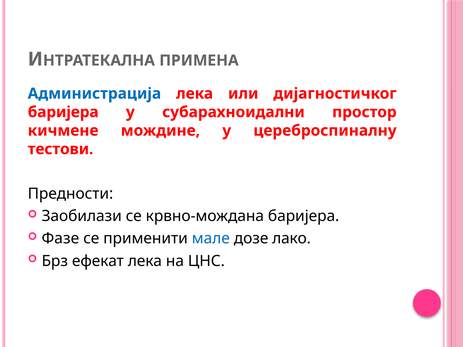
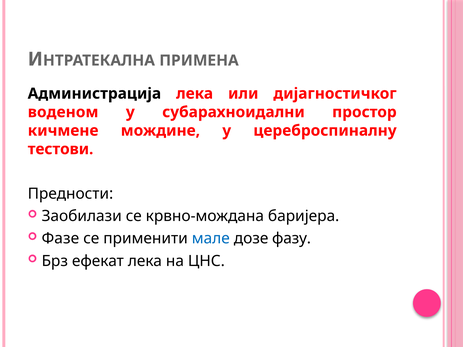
Администрација colour: blue -> black
баријера at (63, 112): баријера -> воденом
лако: лако -> фазу
